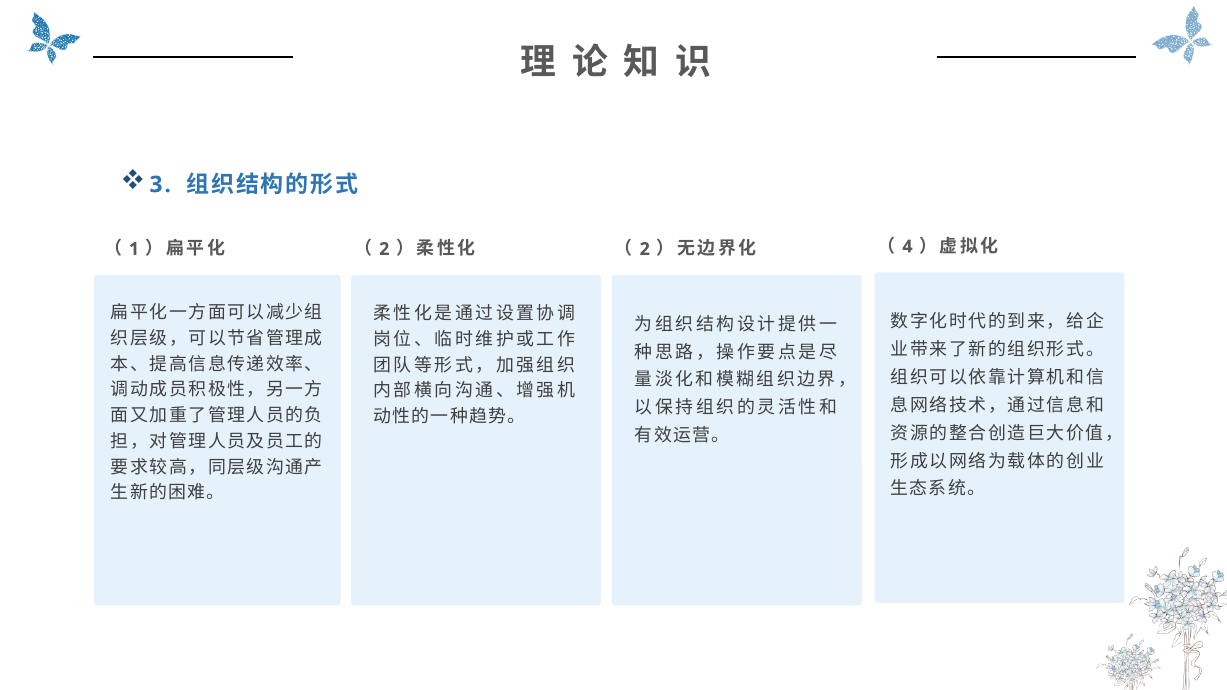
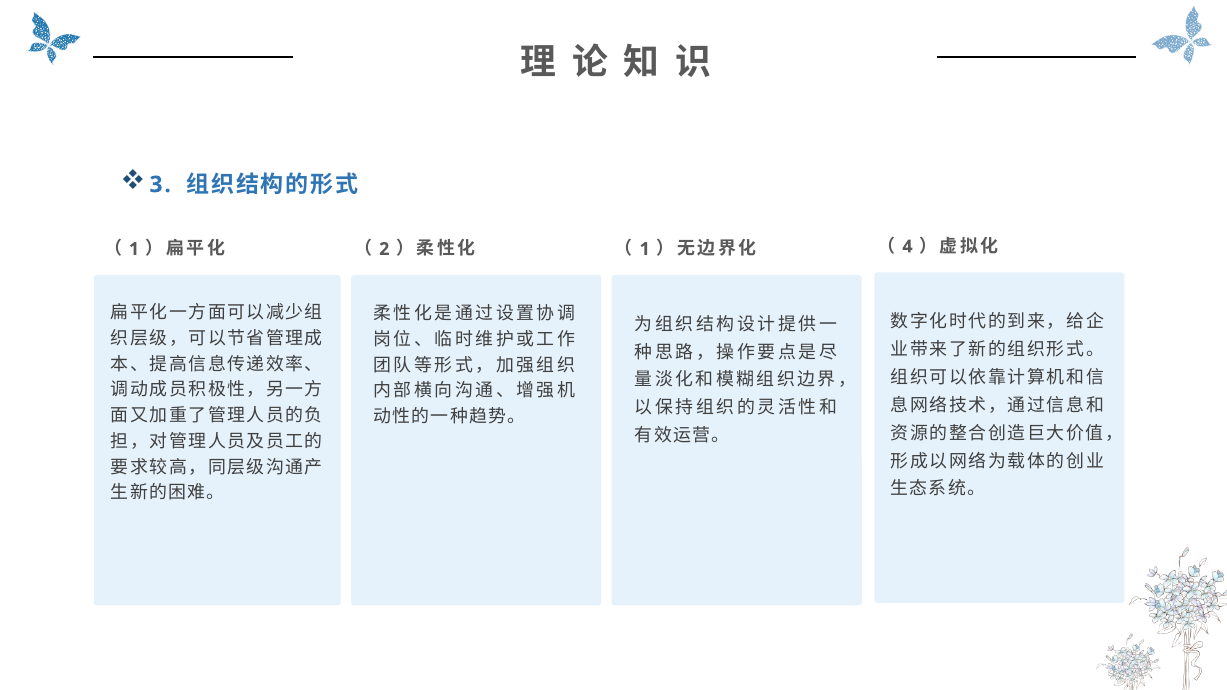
2 at (645, 249): 2 -> 1
